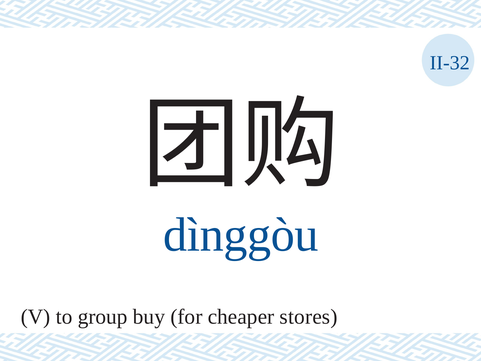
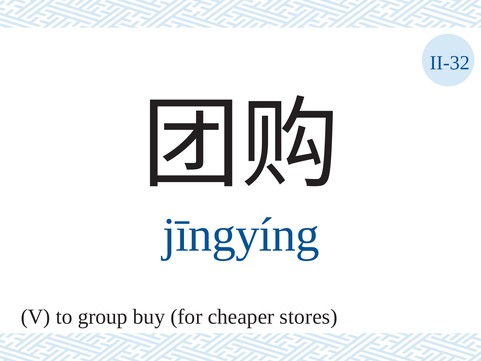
dìnggòu: dìnggòu -> jīngyíng
